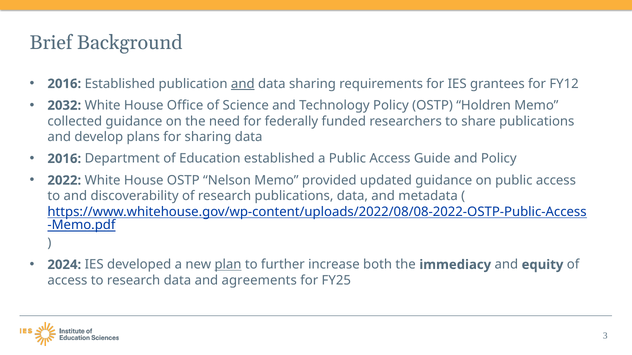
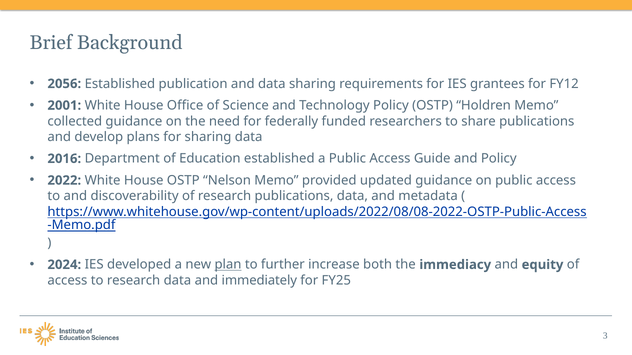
2016 at (64, 84): 2016 -> 2056
and at (243, 84) underline: present -> none
2032: 2032 -> 2001
agreements: agreements -> immediately
